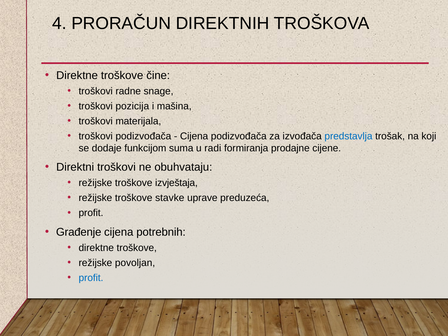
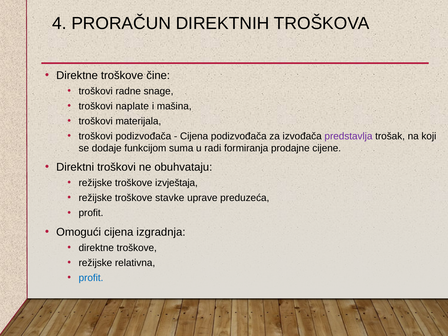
pozicija: pozicija -> naplate
predstavlja colour: blue -> purple
Građenje: Građenje -> Omogući
potrebnih: potrebnih -> izgradnja
povoljan: povoljan -> relativna
